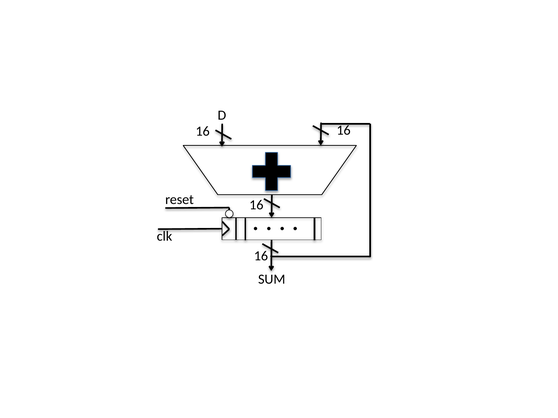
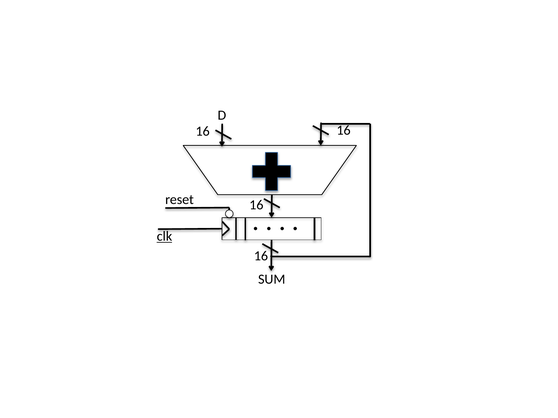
clk underline: none -> present
